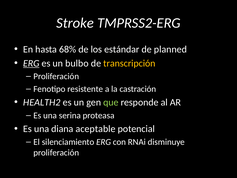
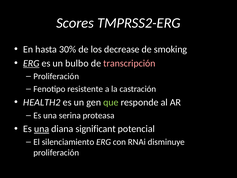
Stroke: Stroke -> Scores
68%: 68% -> 30%
estándar: estándar -> decrease
planned: planned -> smoking
transcripción colour: yellow -> pink
una at (42, 129) underline: none -> present
aceptable: aceptable -> significant
